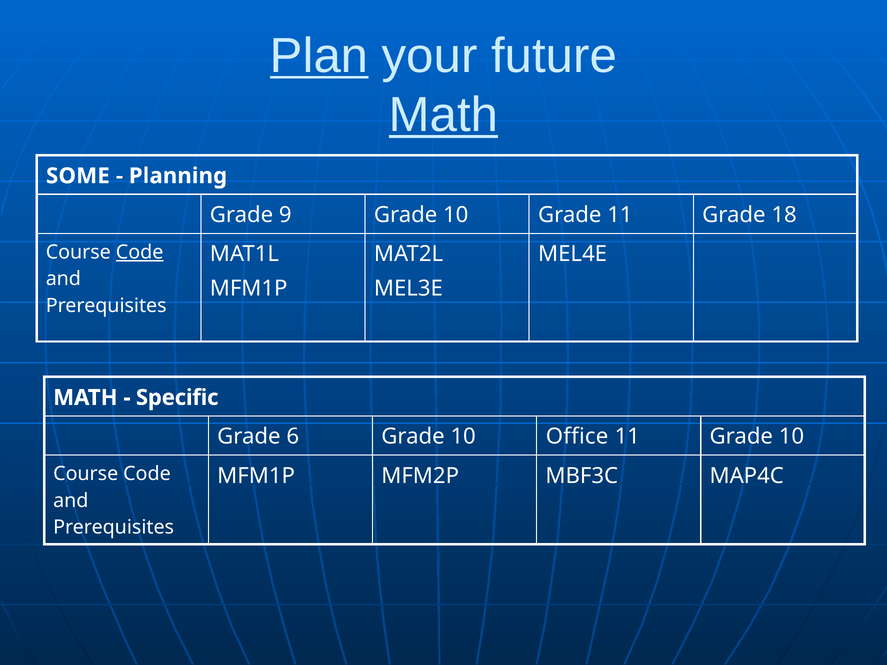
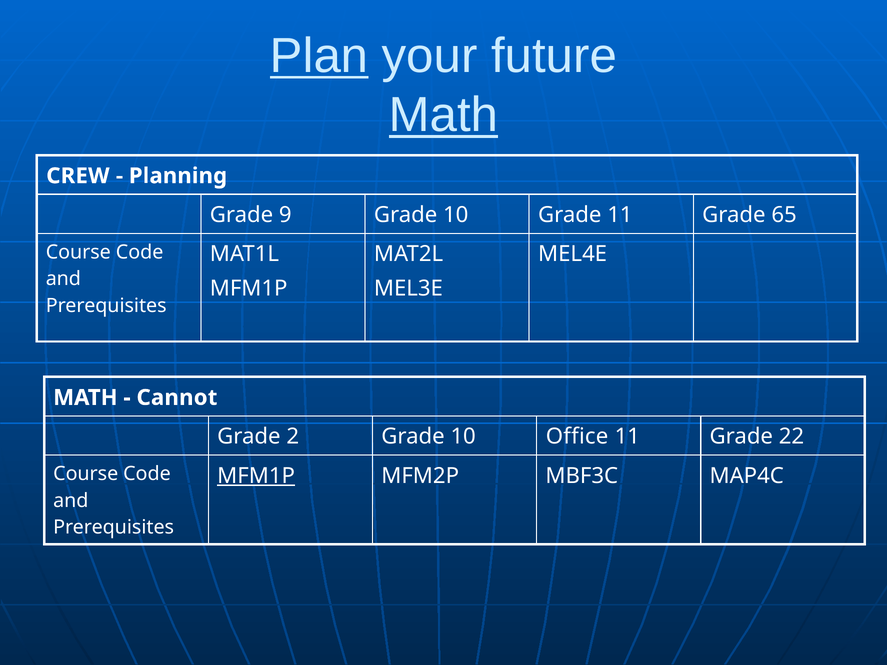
SOME: SOME -> CREW
18: 18 -> 65
Code at (140, 252) underline: present -> none
Specific: Specific -> Cannot
6: 6 -> 2
11 Grade 10: 10 -> 22
MFM1P at (256, 476) underline: none -> present
